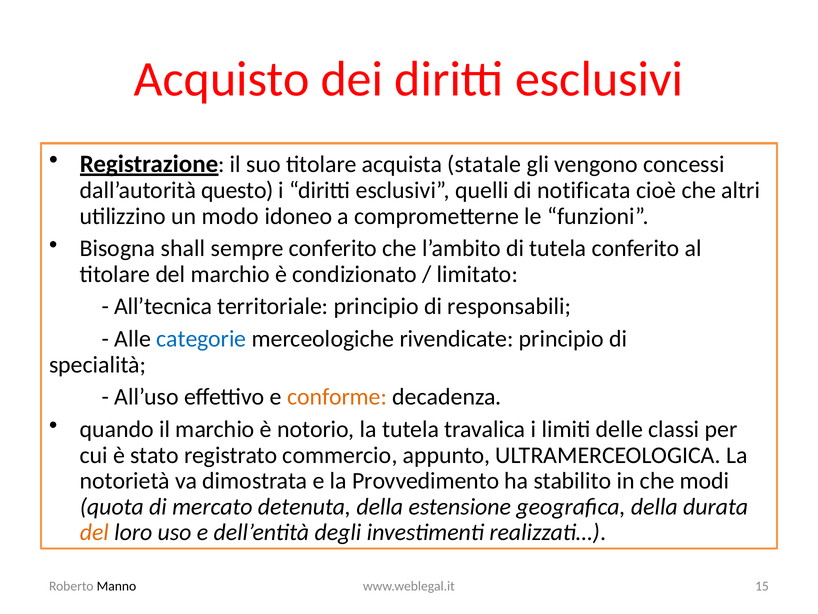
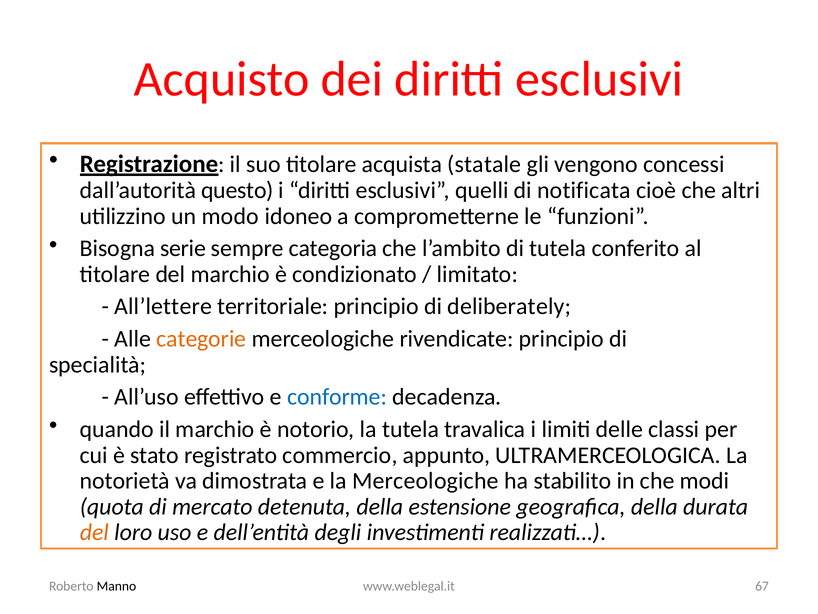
shall: shall -> serie
sempre conferito: conferito -> categoria
All’tecnica: All’tecnica -> All’lettere
responsabili: responsabili -> deliberately
categorie colour: blue -> orange
conforme colour: orange -> blue
la Provvedimento: Provvedimento -> Merceologiche
15: 15 -> 67
